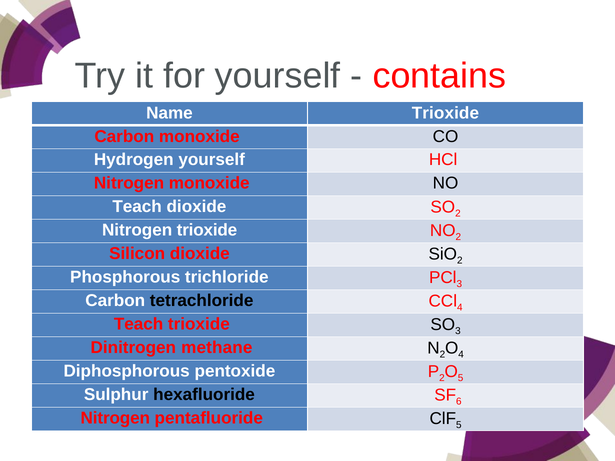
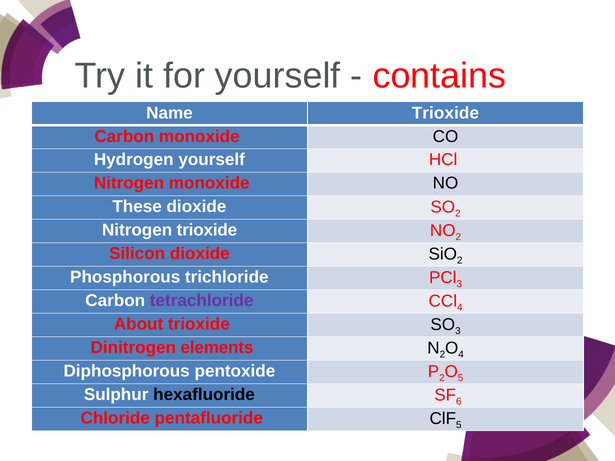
Teach at (137, 207): Teach -> These
tetrachloride colour: black -> purple
Teach at (139, 325): Teach -> About
methane: methane -> elements
Nitrogen at (115, 419): Nitrogen -> Chloride
